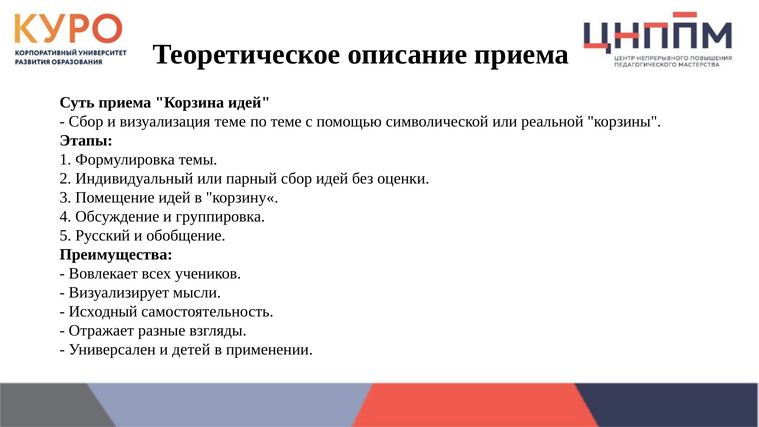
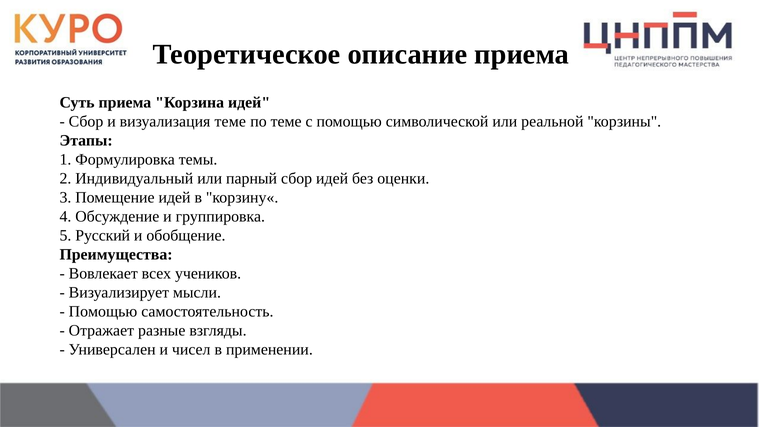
Исходный at (103, 311): Исходный -> Помощью
детей: детей -> чисел
